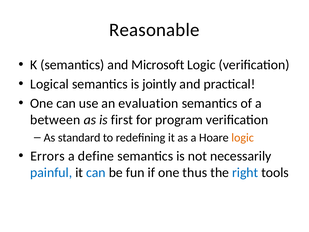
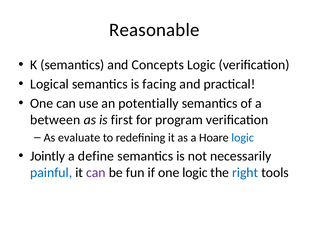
Microsoft: Microsoft -> Concepts
jointly: jointly -> facing
evaluation: evaluation -> potentially
standard: standard -> evaluate
logic at (243, 138) colour: orange -> blue
Errors: Errors -> Jointly
can at (96, 172) colour: blue -> purple
one thus: thus -> logic
